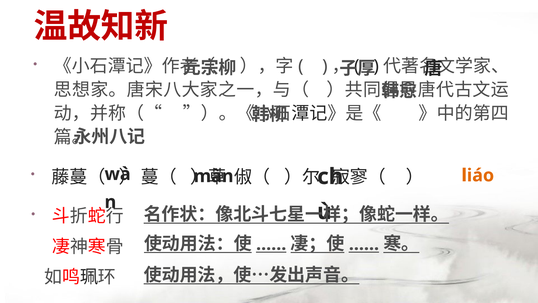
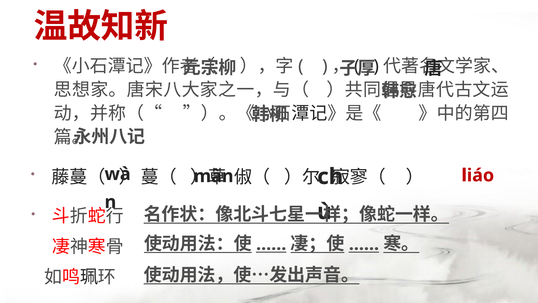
liáo colour: orange -> red
